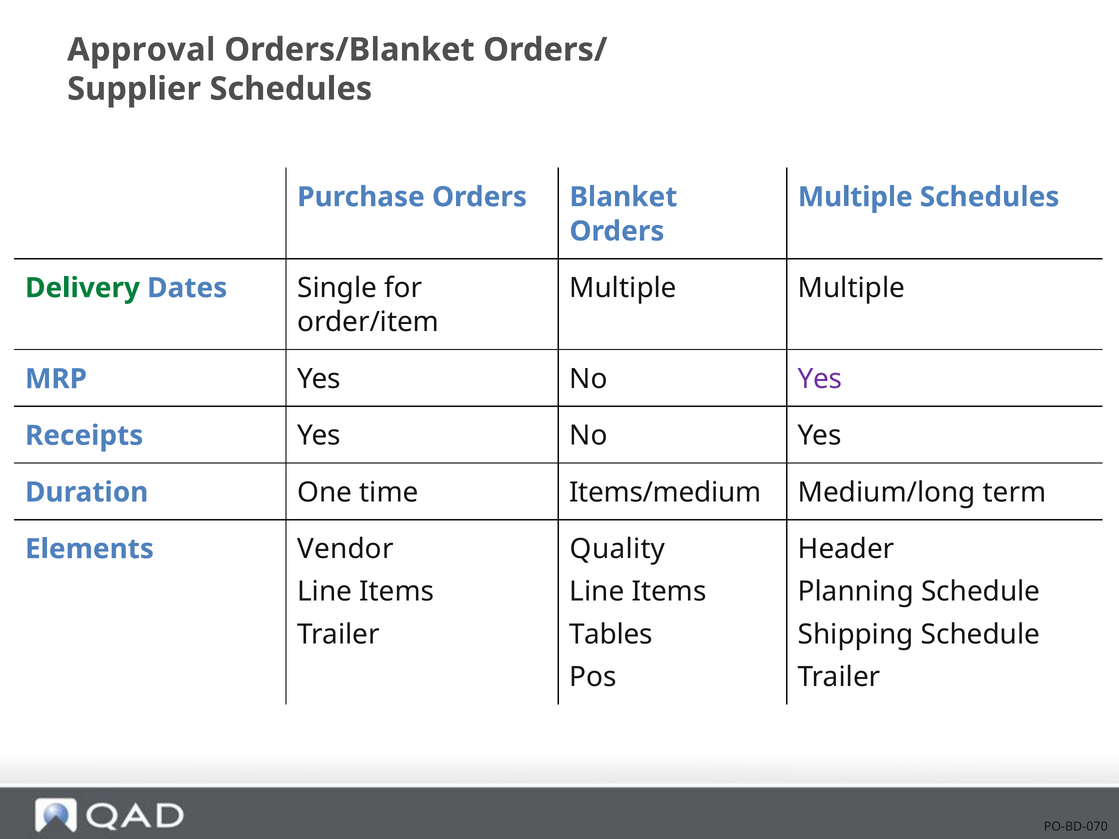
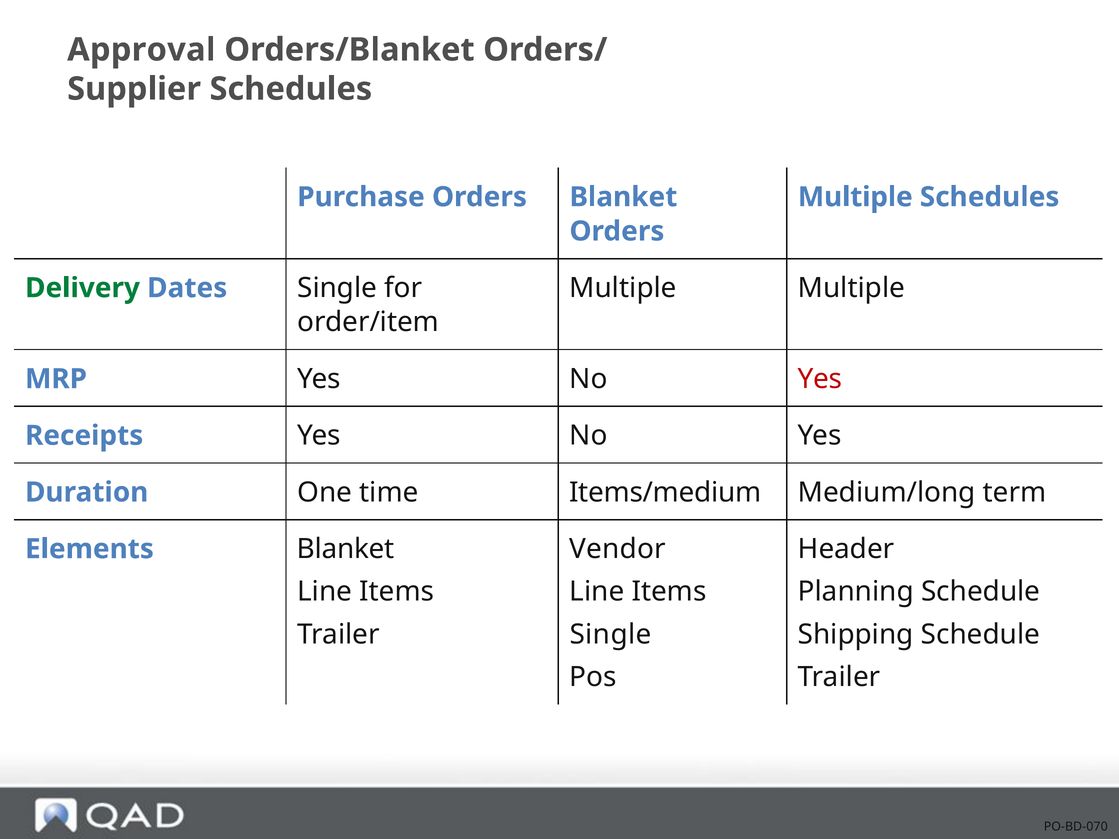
Yes at (820, 379) colour: purple -> red
Quality: Quality -> Vendor
Elements Vendor: Vendor -> Blanket
Tables at (611, 635): Tables -> Single
